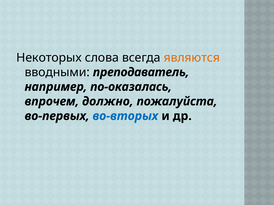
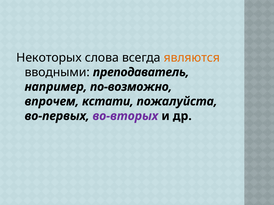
по-оказалась: по-оказалась -> по-возможно
должно: должно -> кстати
во-вторых colour: blue -> purple
